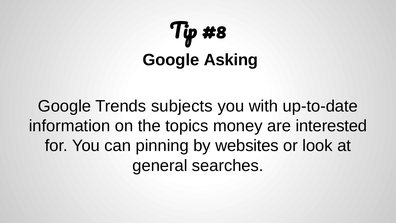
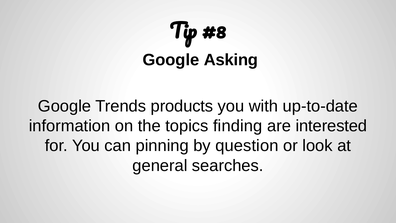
subjects: subjects -> products
money: money -> finding
websites: websites -> question
